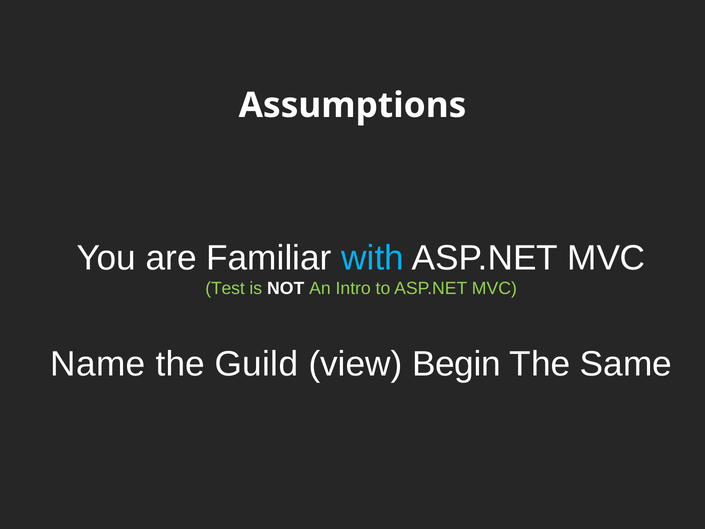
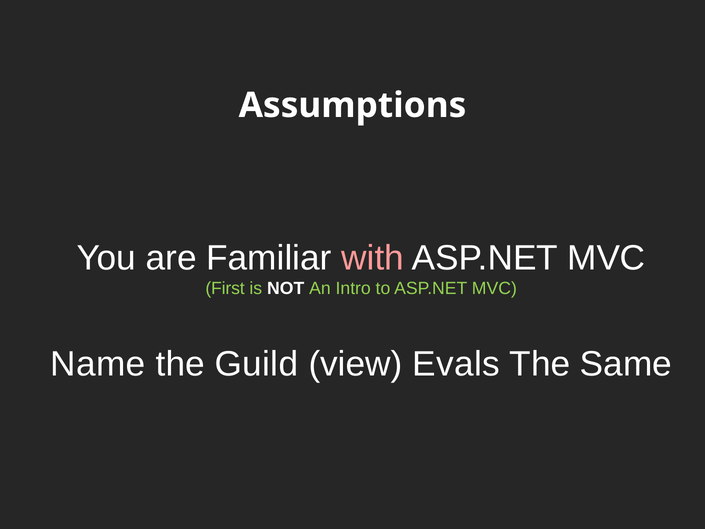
with colour: light blue -> pink
Test: Test -> First
Begin: Begin -> Evals
